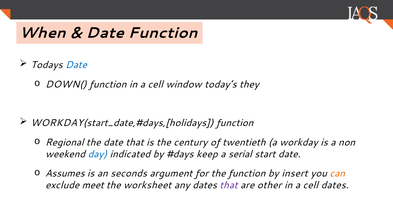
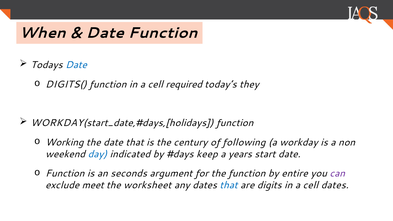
DOWN(: DOWN( -> DIGITS(
window: window -> required
Regional: Regional -> Working
twentieth: twentieth -> following
serial: serial -> years
Assumes at (65, 173): Assumes -> Function
insert: insert -> entire
can colour: orange -> purple
that at (229, 185) colour: purple -> blue
other: other -> digits
